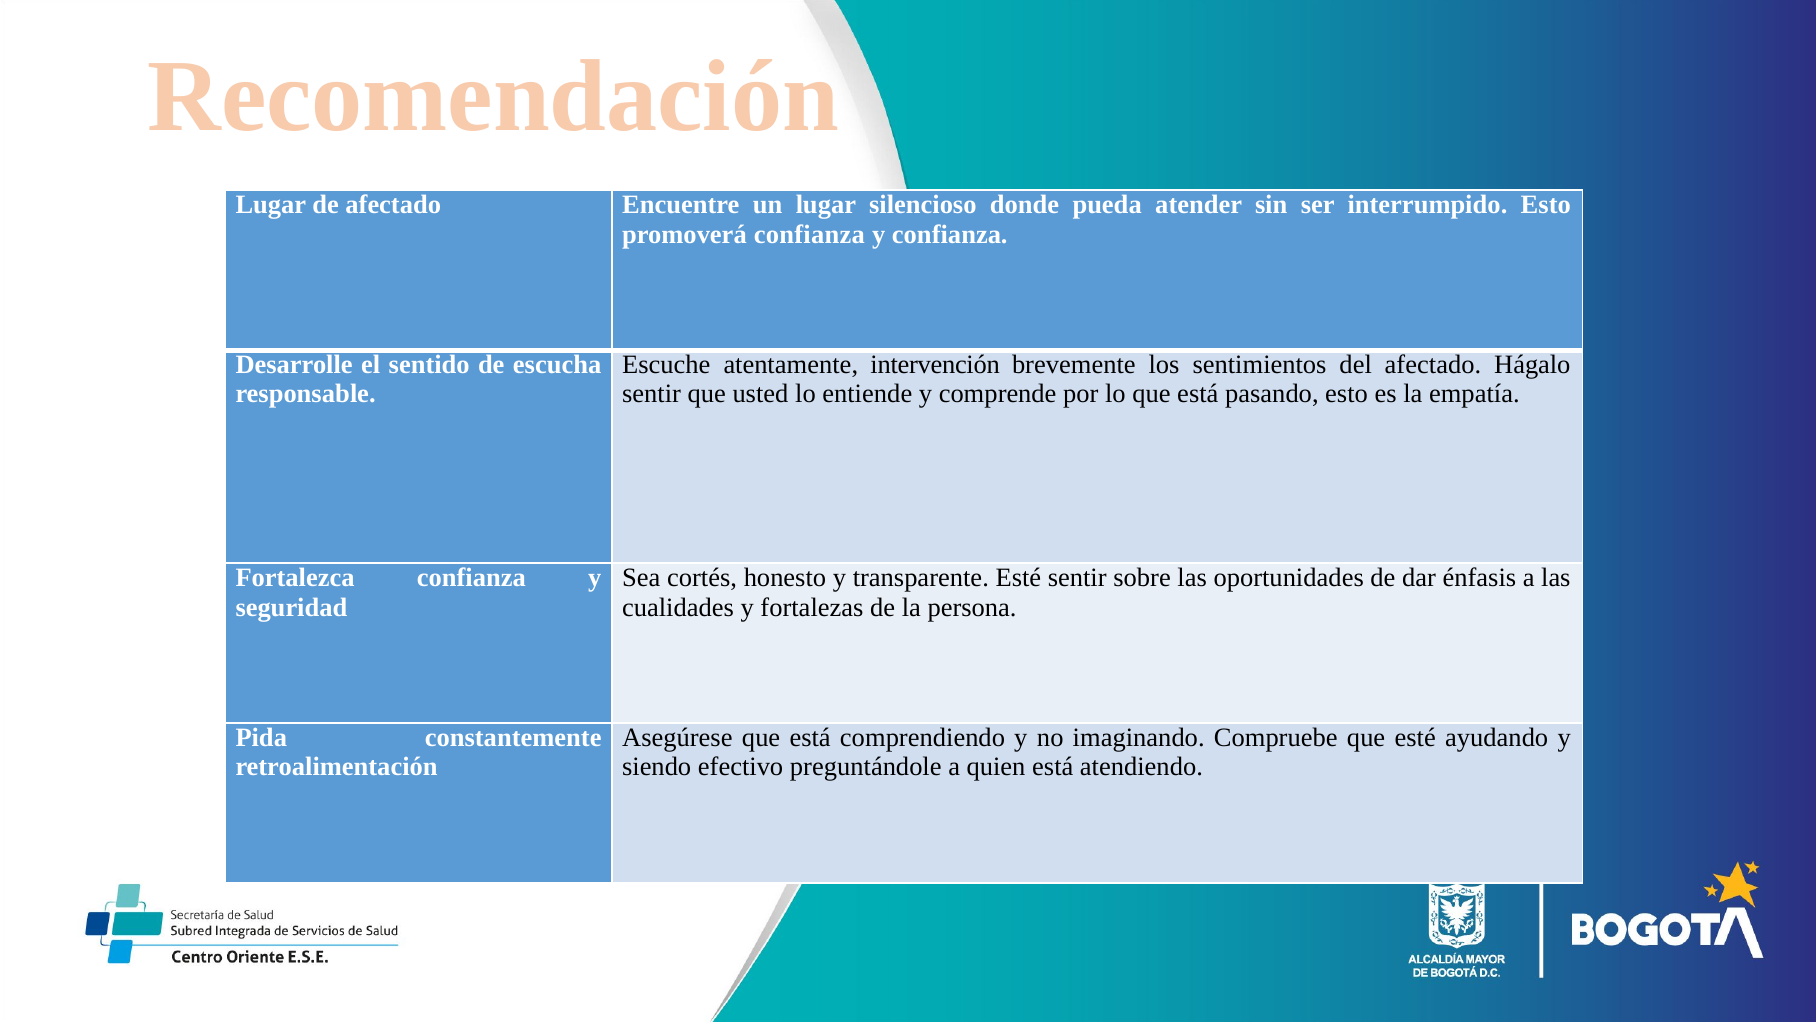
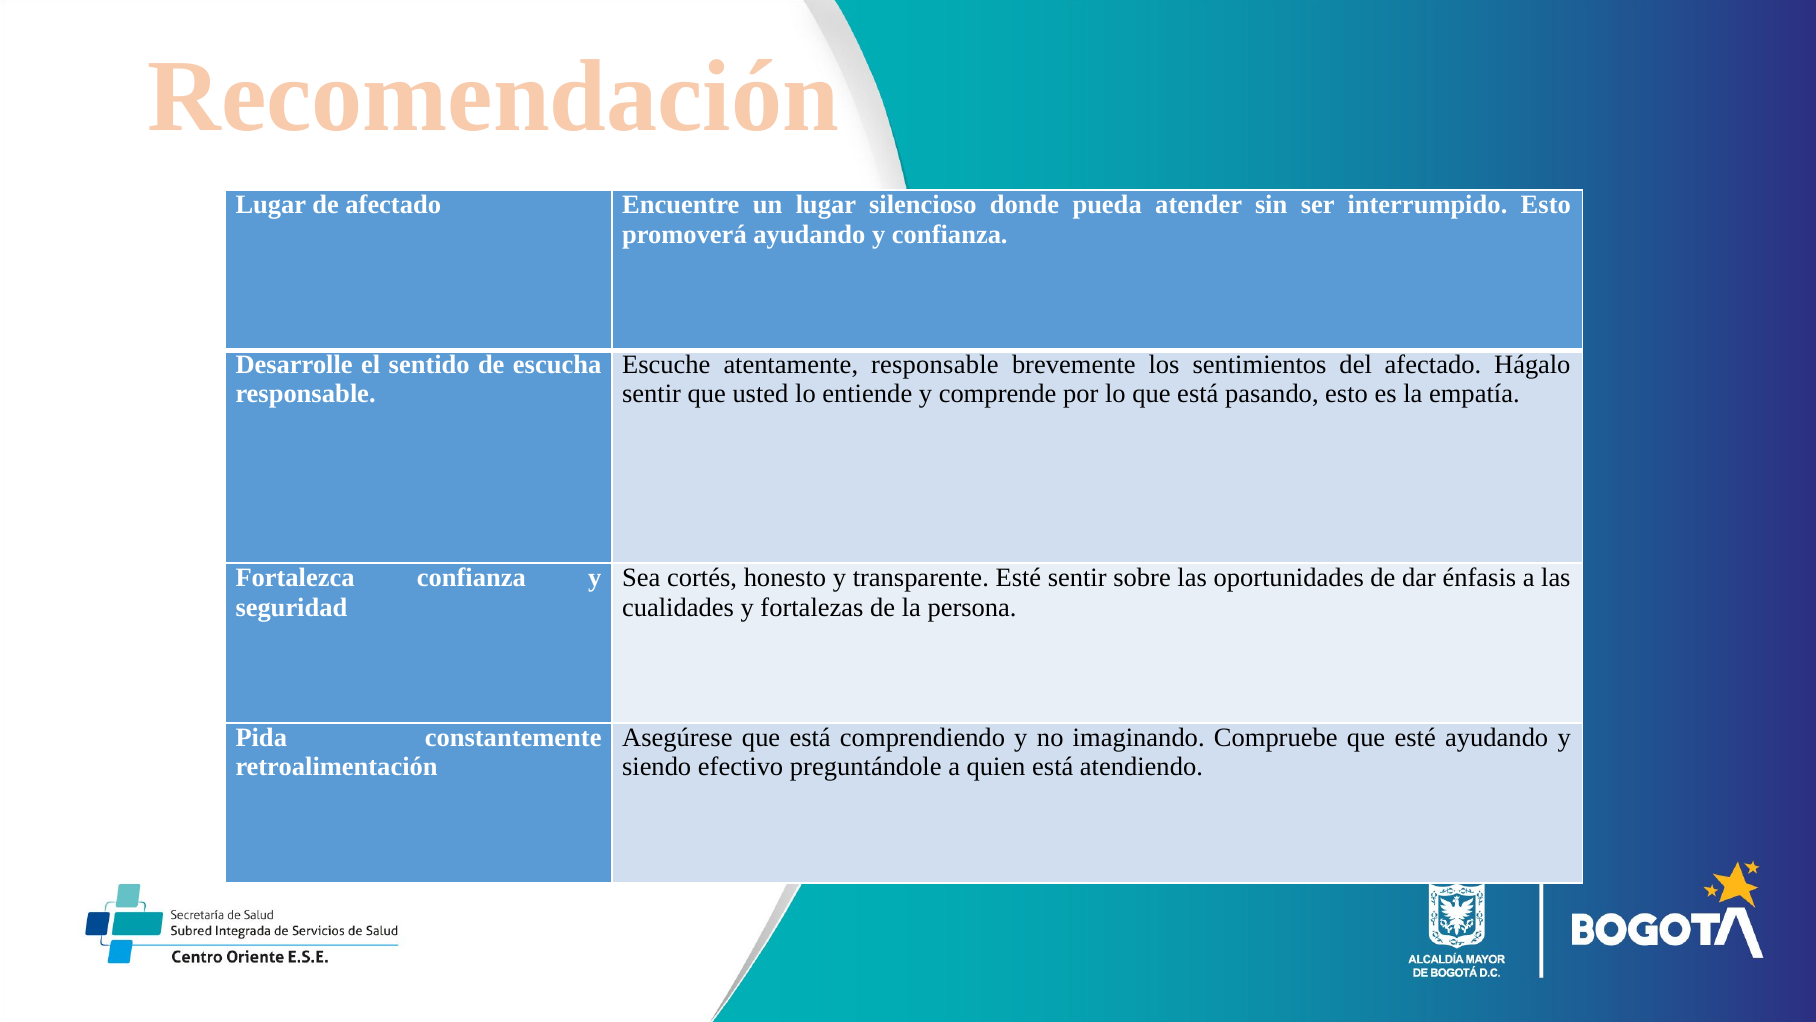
promoverá confianza: confianza -> ayudando
atentamente intervención: intervención -> responsable
